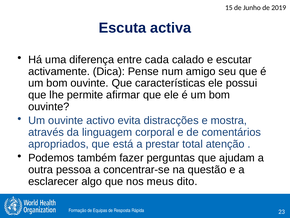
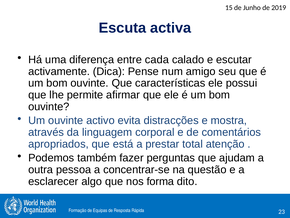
meus: meus -> forma
